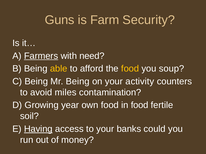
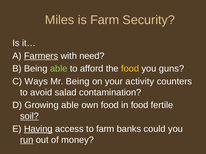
Guns: Guns -> Miles
able at (59, 69) colour: yellow -> light green
soup: soup -> guns
C Being: Being -> Ways
miles: miles -> salad
Growing year: year -> able
soil underline: none -> present
to your: your -> farm
run underline: none -> present
